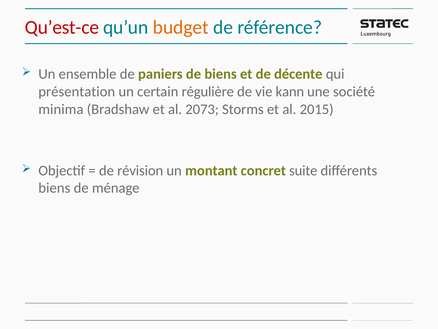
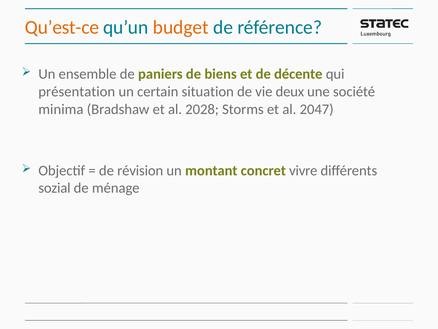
Qu’est-ce colour: red -> orange
régulière: régulière -> situation
kann: kann -> deux
2073: 2073 -> 2028
2015: 2015 -> 2047
suite: suite -> vivre
biens at (54, 188): biens -> sozial
